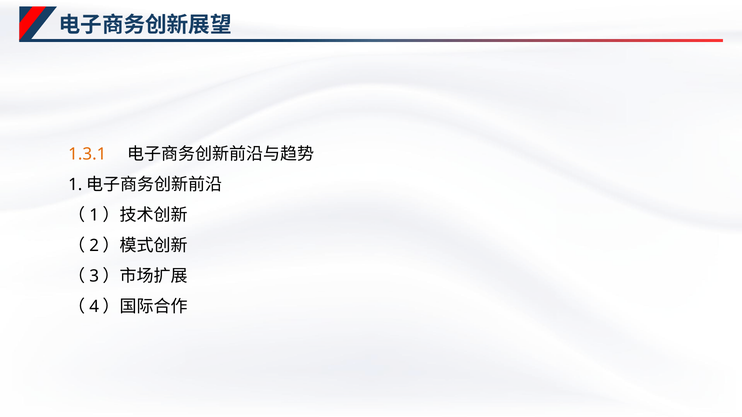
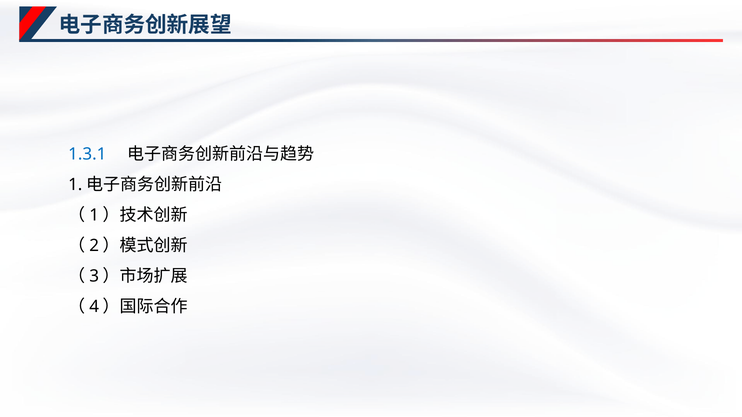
1.3.1 colour: orange -> blue
